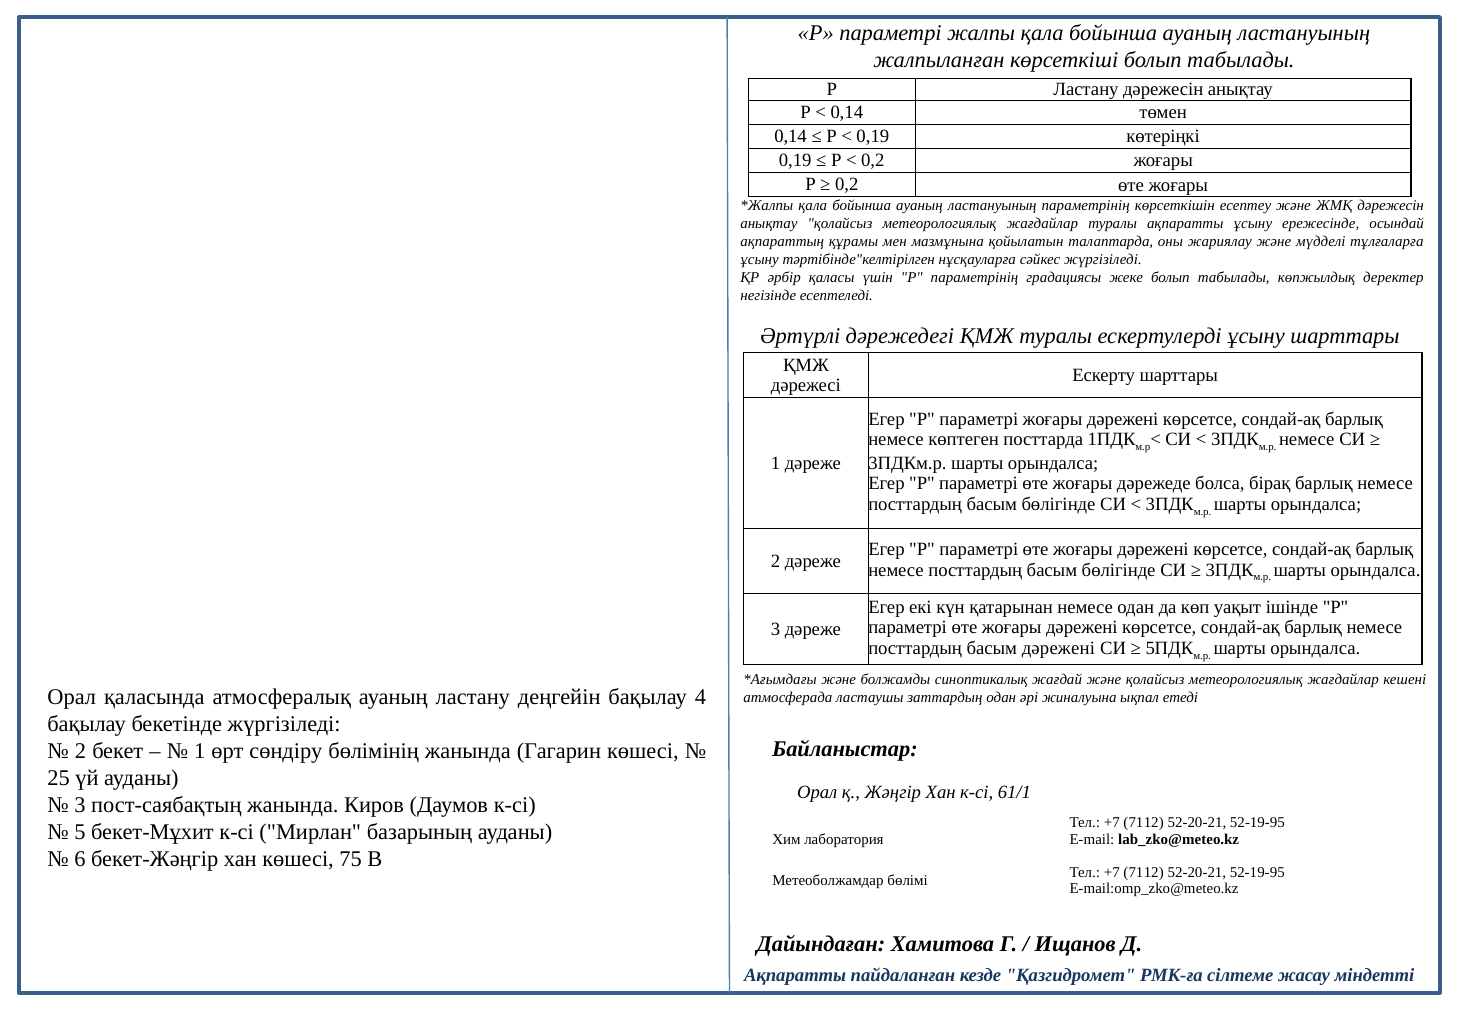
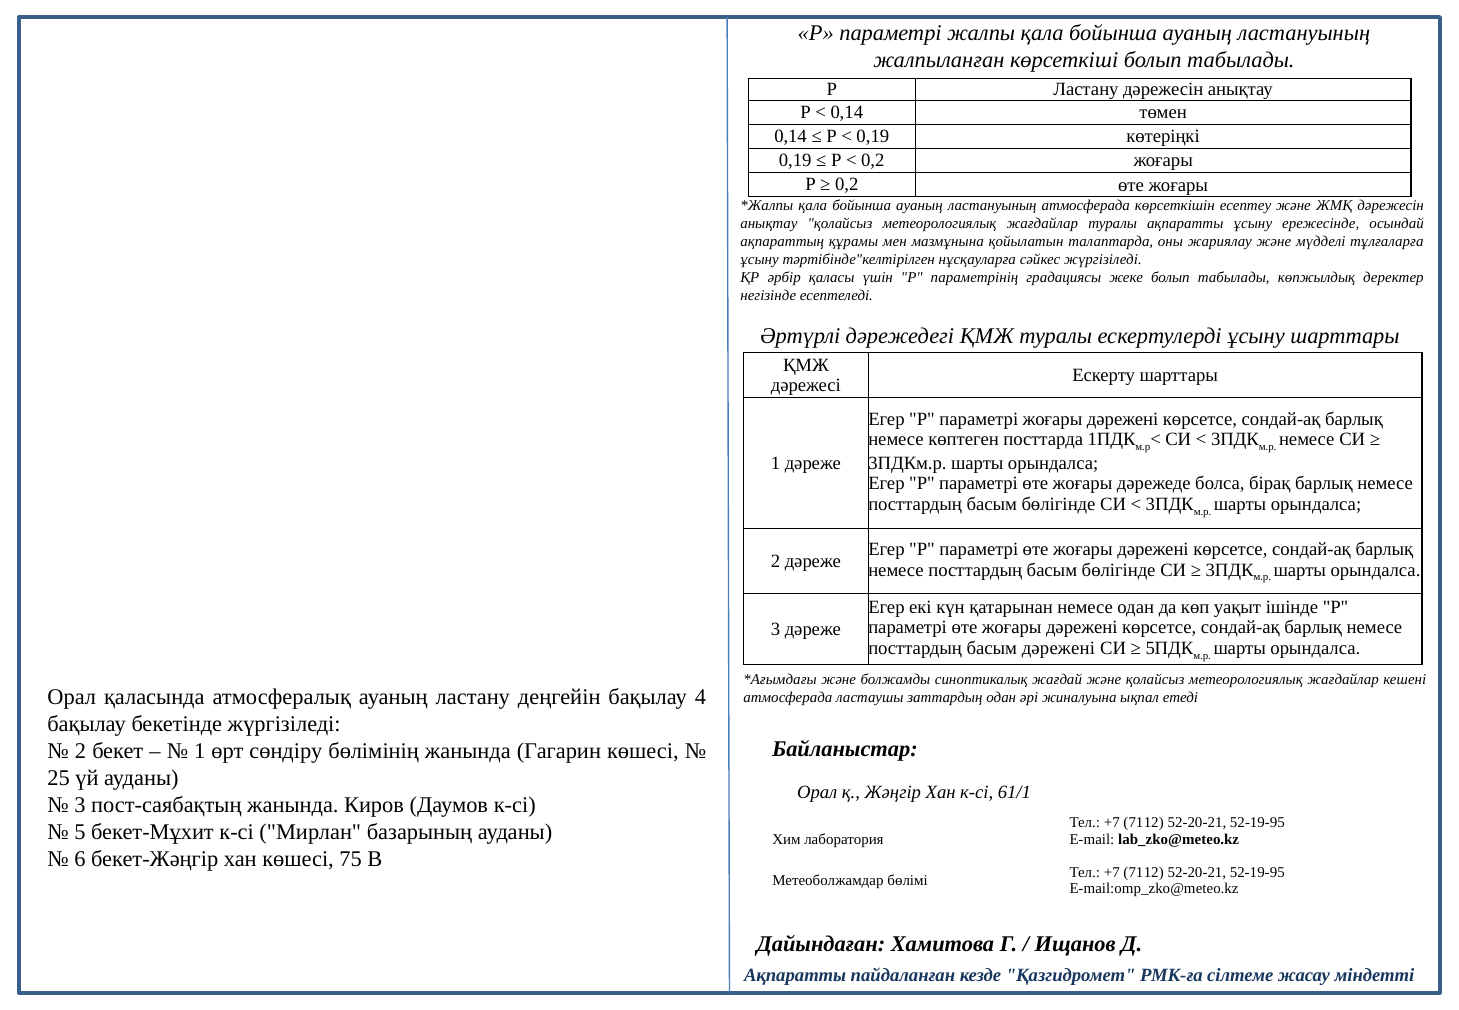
ластануының параметрінің: параметрінің -> атмосферада
